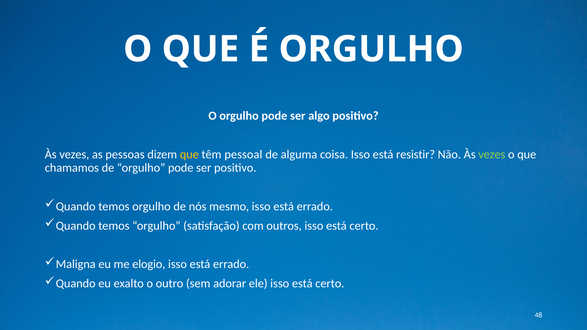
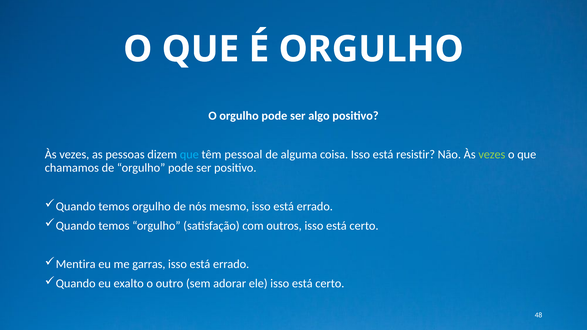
que at (189, 155) colour: yellow -> light blue
Maligna: Maligna -> Mentira
elogio: elogio -> garras
